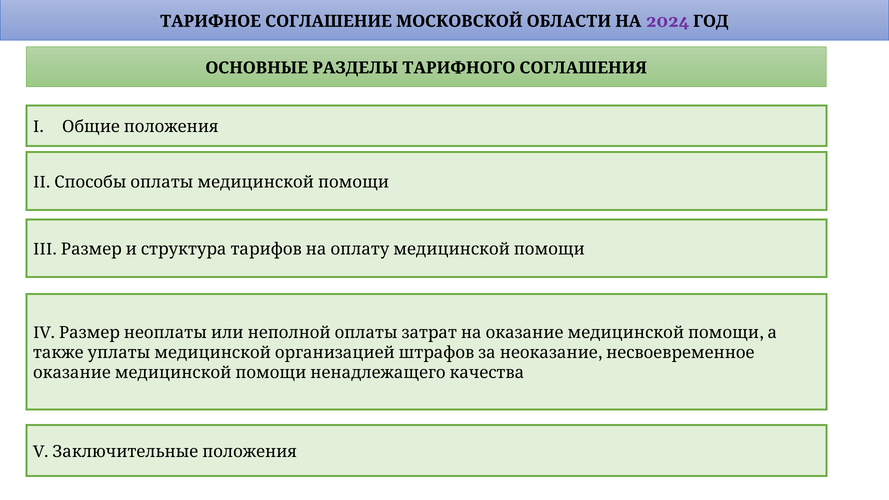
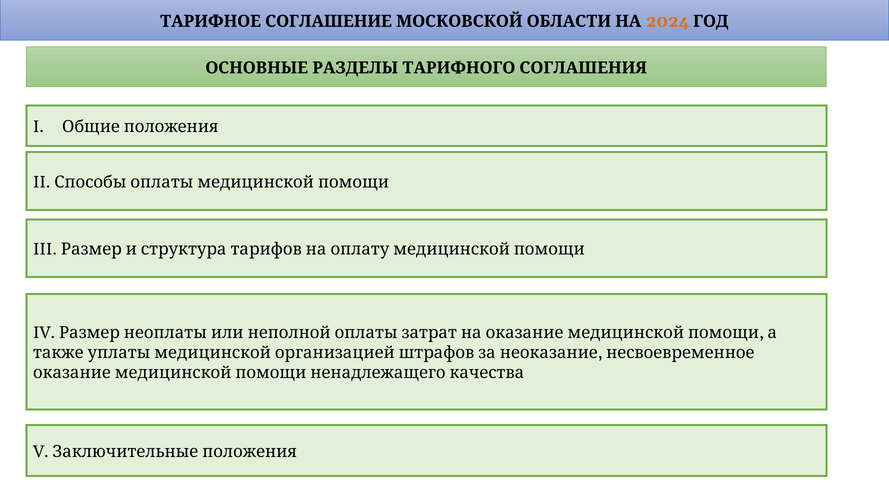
2024 colour: purple -> orange
